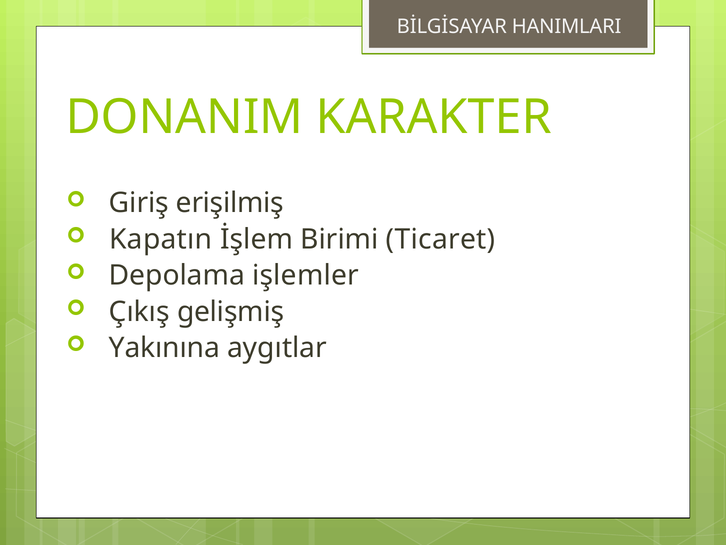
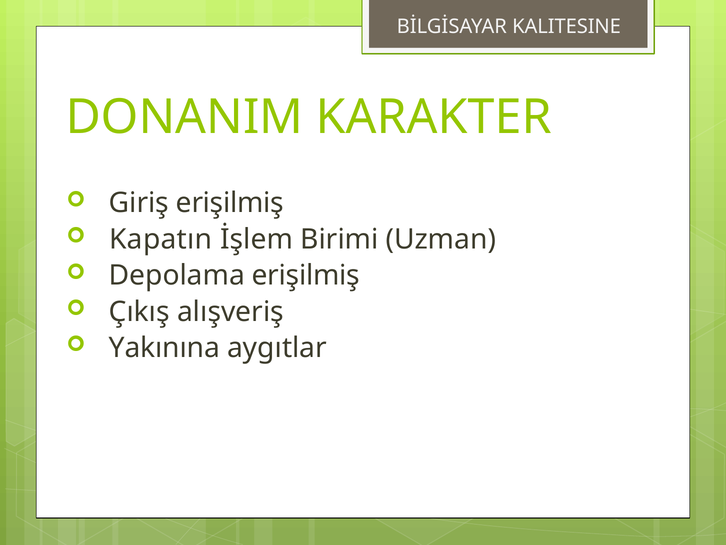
HANIMLARI: HANIMLARI -> KALITESINE
Ticaret: Ticaret -> Uzman
Depolama işlemler: işlemler -> erişilmiş
gelişmiş: gelişmiş -> alışveriş
